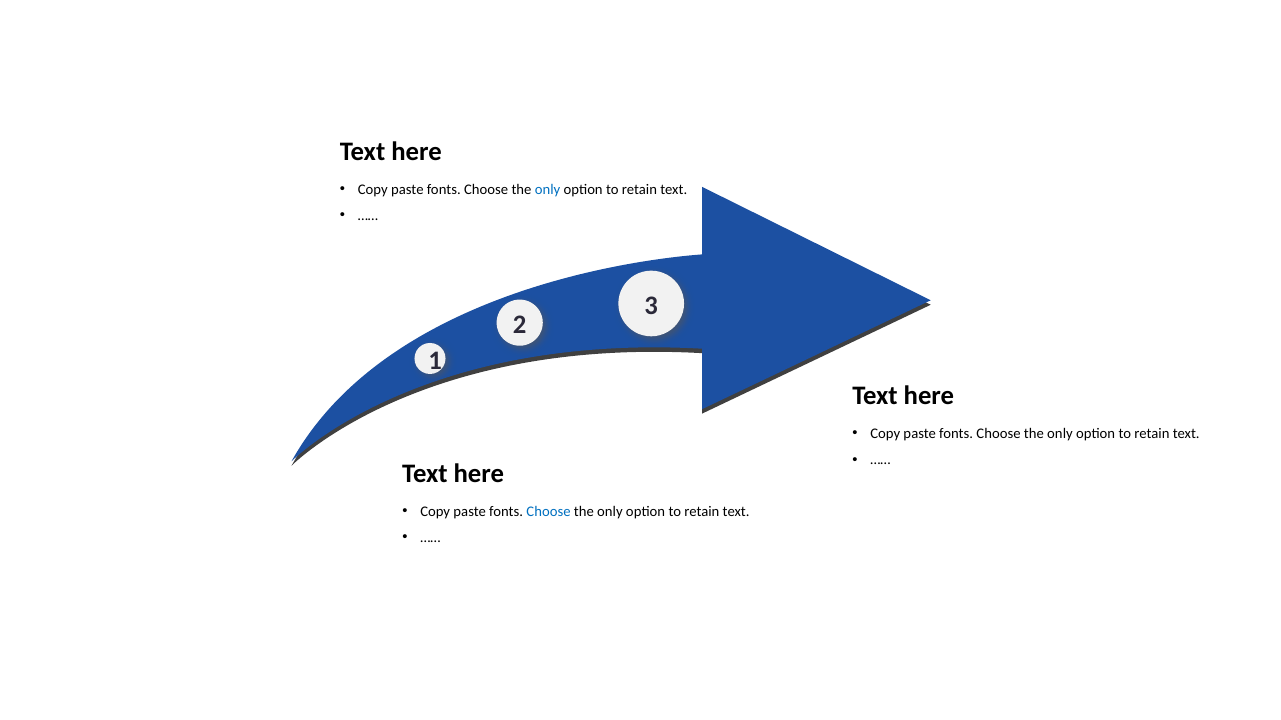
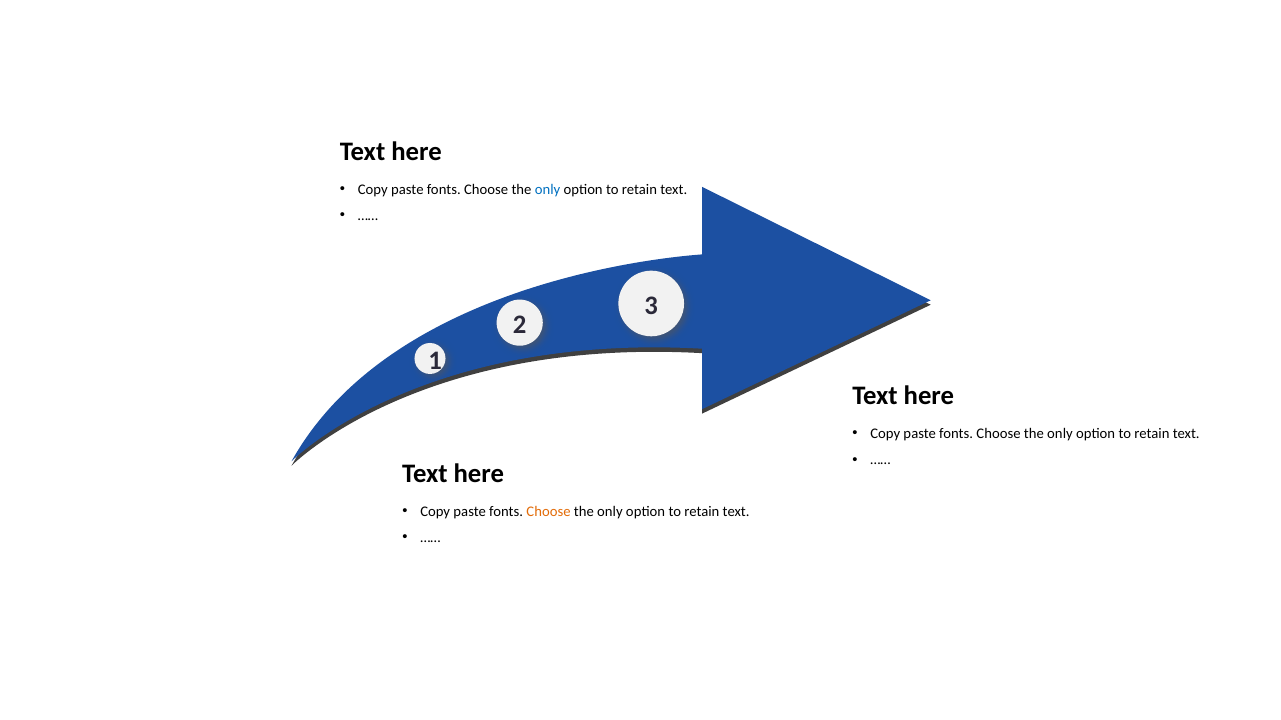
Choose at (549, 512) colour: blue -> orange
